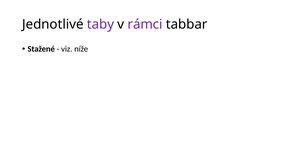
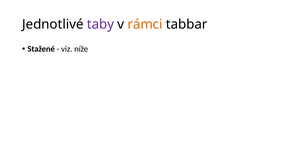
rámci colour: purple -> orange
